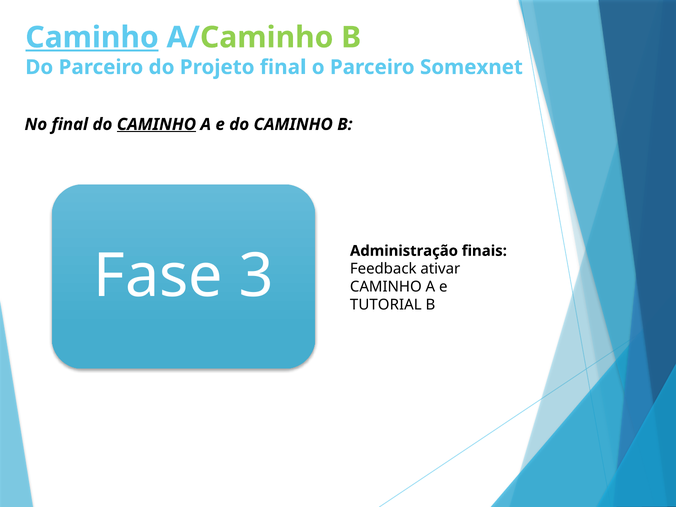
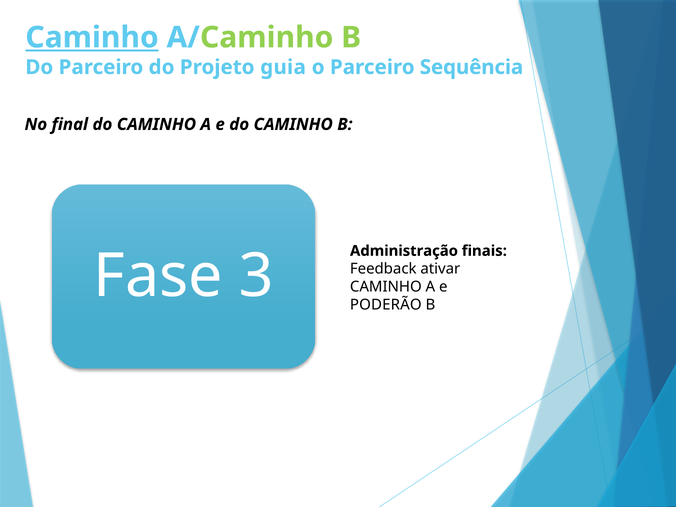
Projeto final: final -> guia
Somexnet: Somexnet -> Sequência
CAMINHO at (156, 124) underline: present -> none
TUTORIAL: TUTORIAL -> PODERÃO
